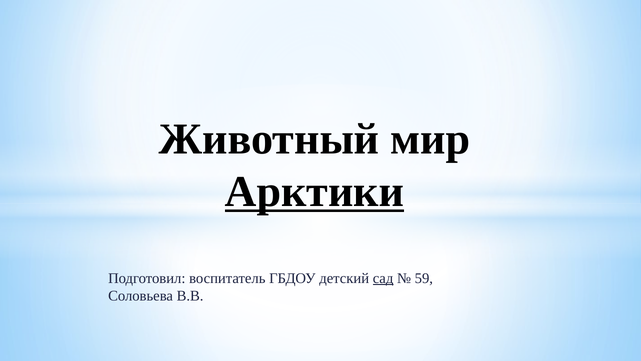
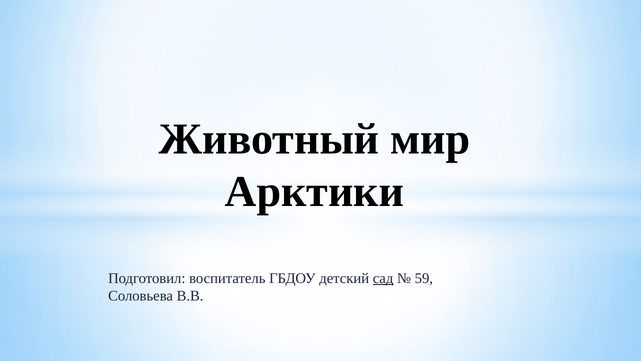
Арктики underline: present -> none
